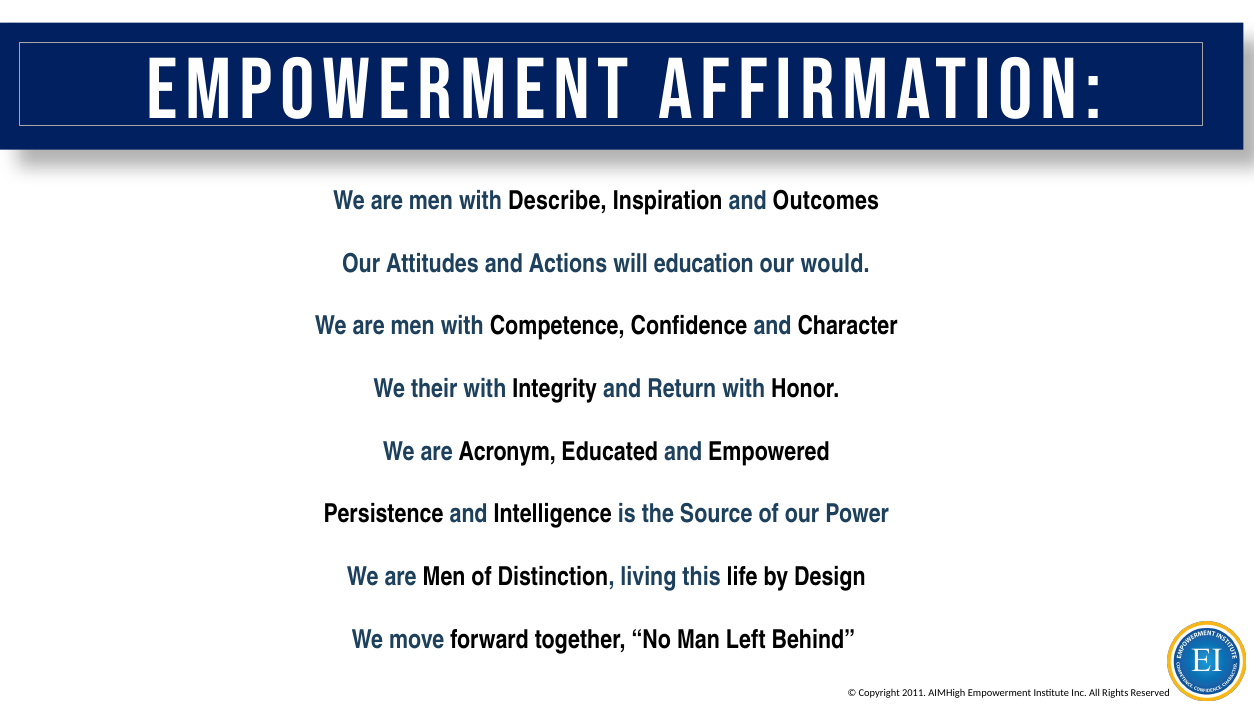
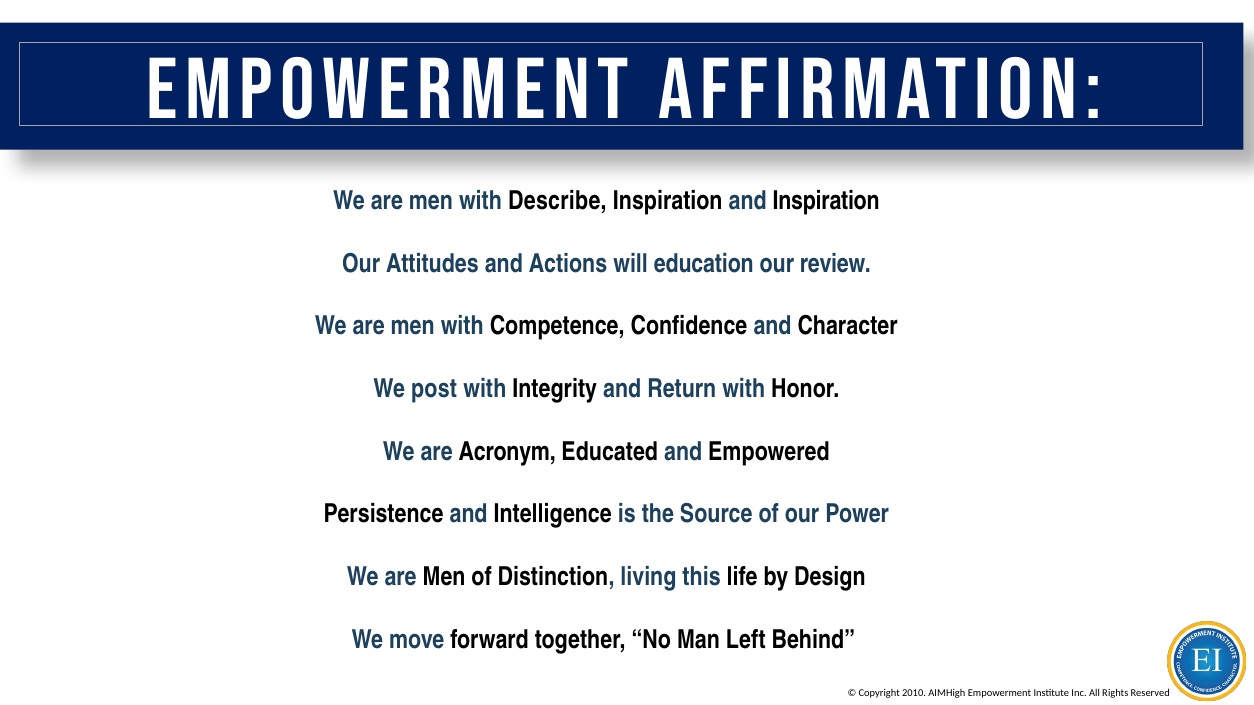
and Outcomes: Outcomes -> Inspiration
would: would -> review
their: their -> post
2011: 2011 -> 2010
